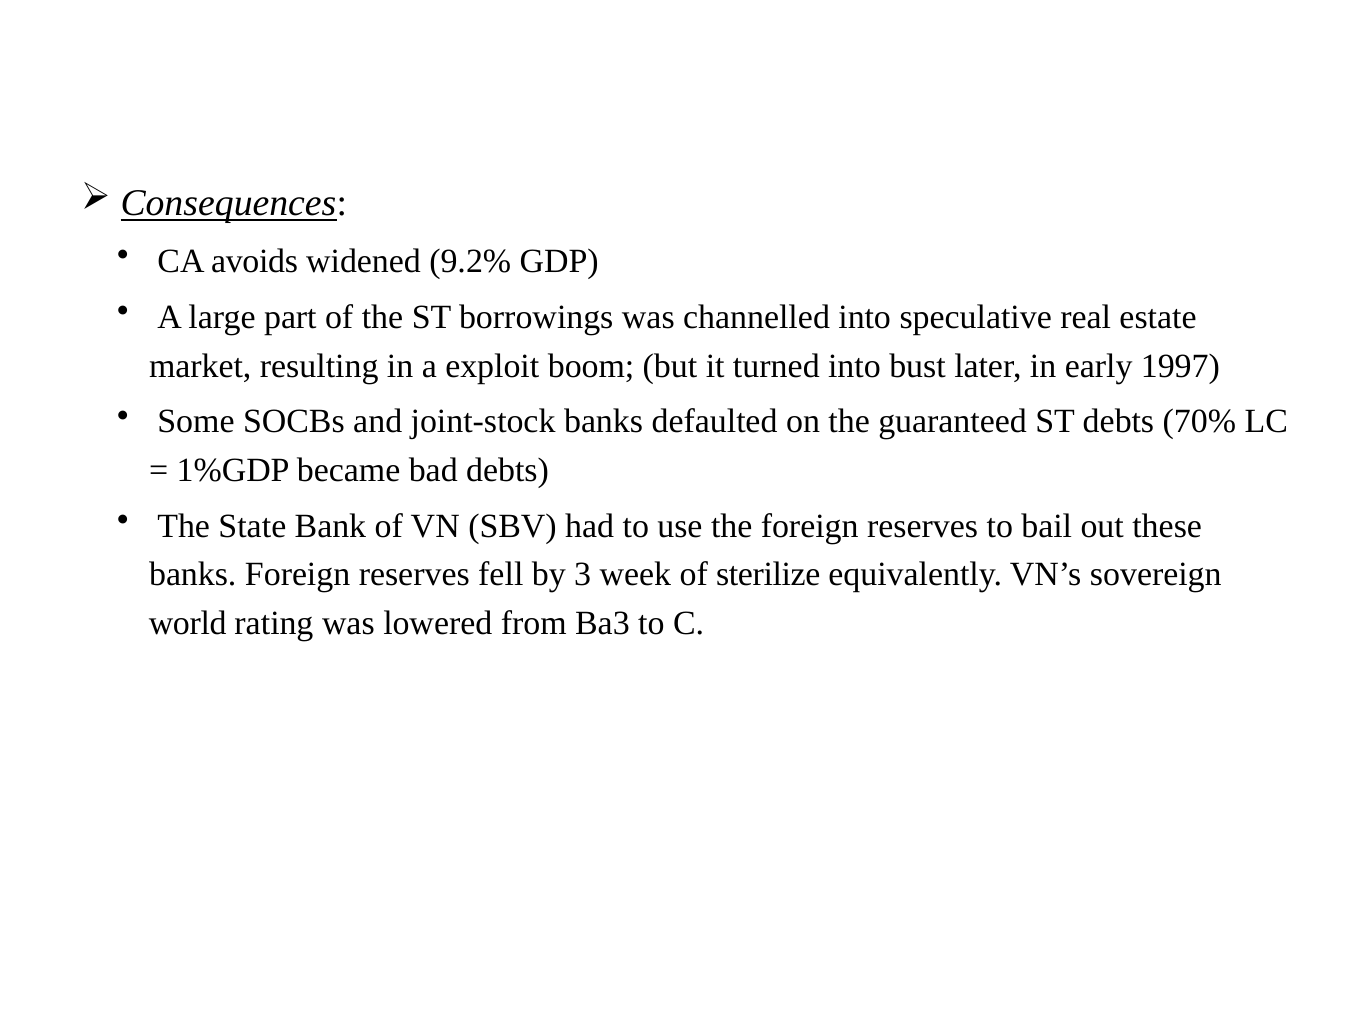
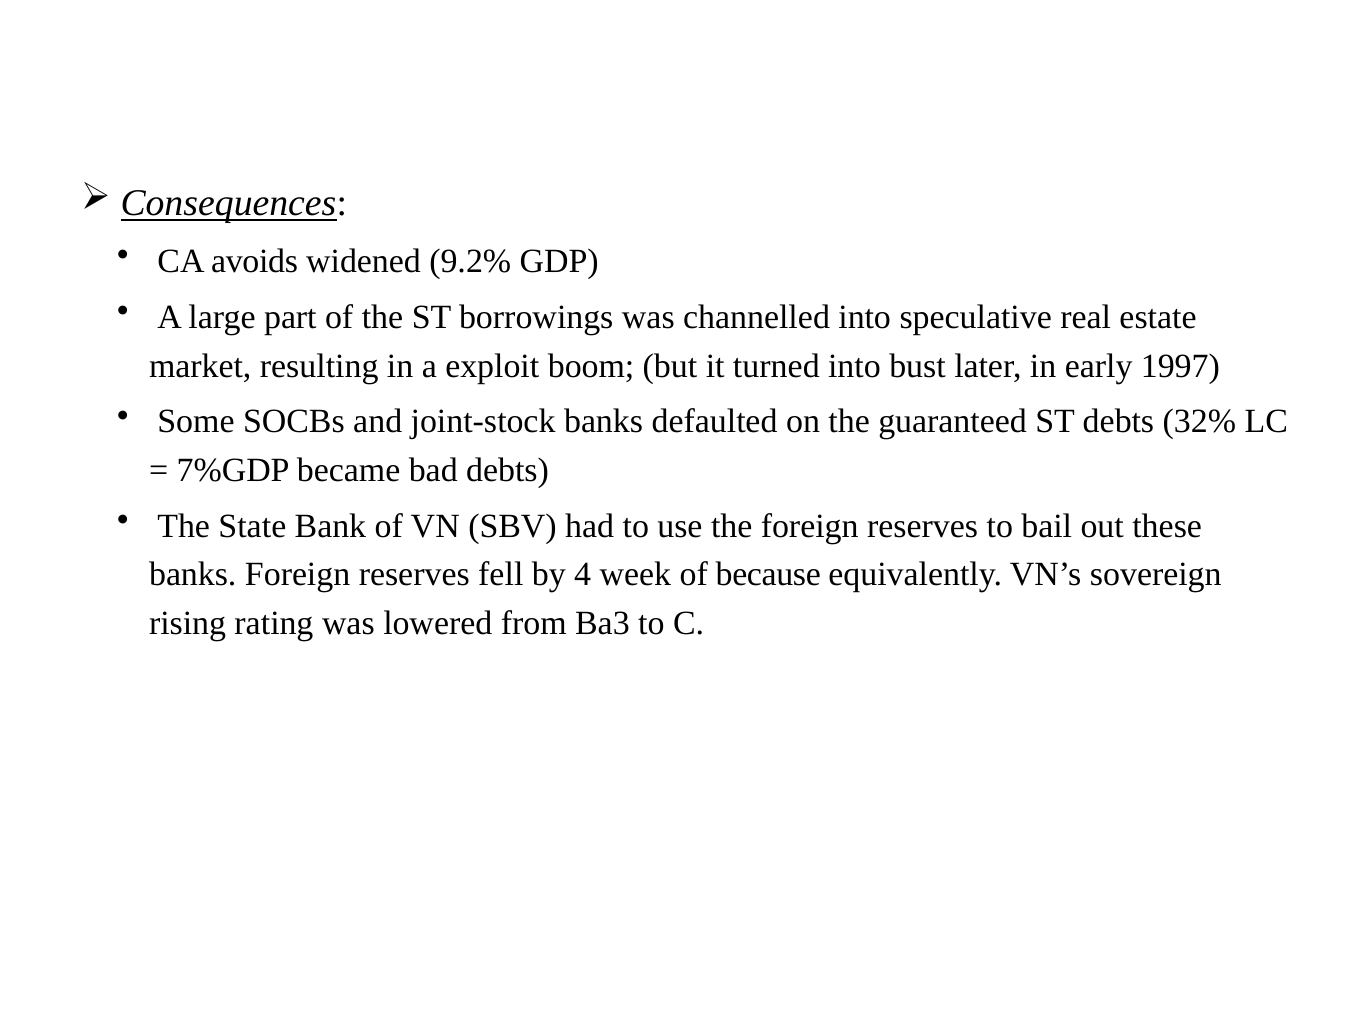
70%: 70% -> 32%
1%GDP: 1%GDP -> 7%GDP
3: 3 -> 4
sterilize: sterilize -> because
world: world -> rising
